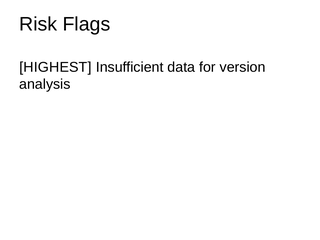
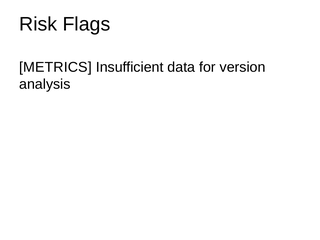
HIGHEST: HIGHEST -> METRICS
